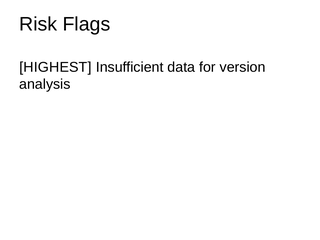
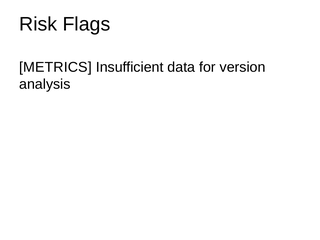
HIGHEST: HIGHEST -> METRICS
